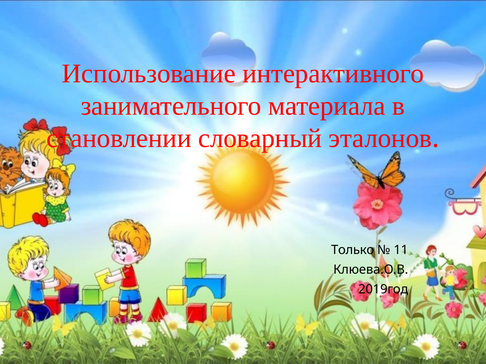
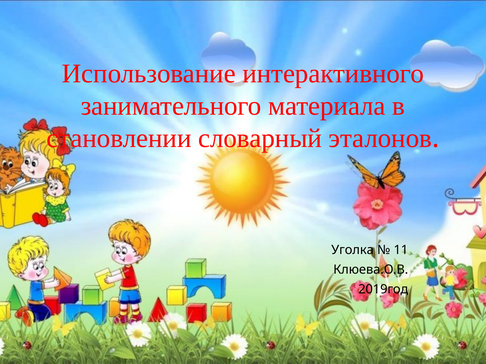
Только: Только -> Уголка
